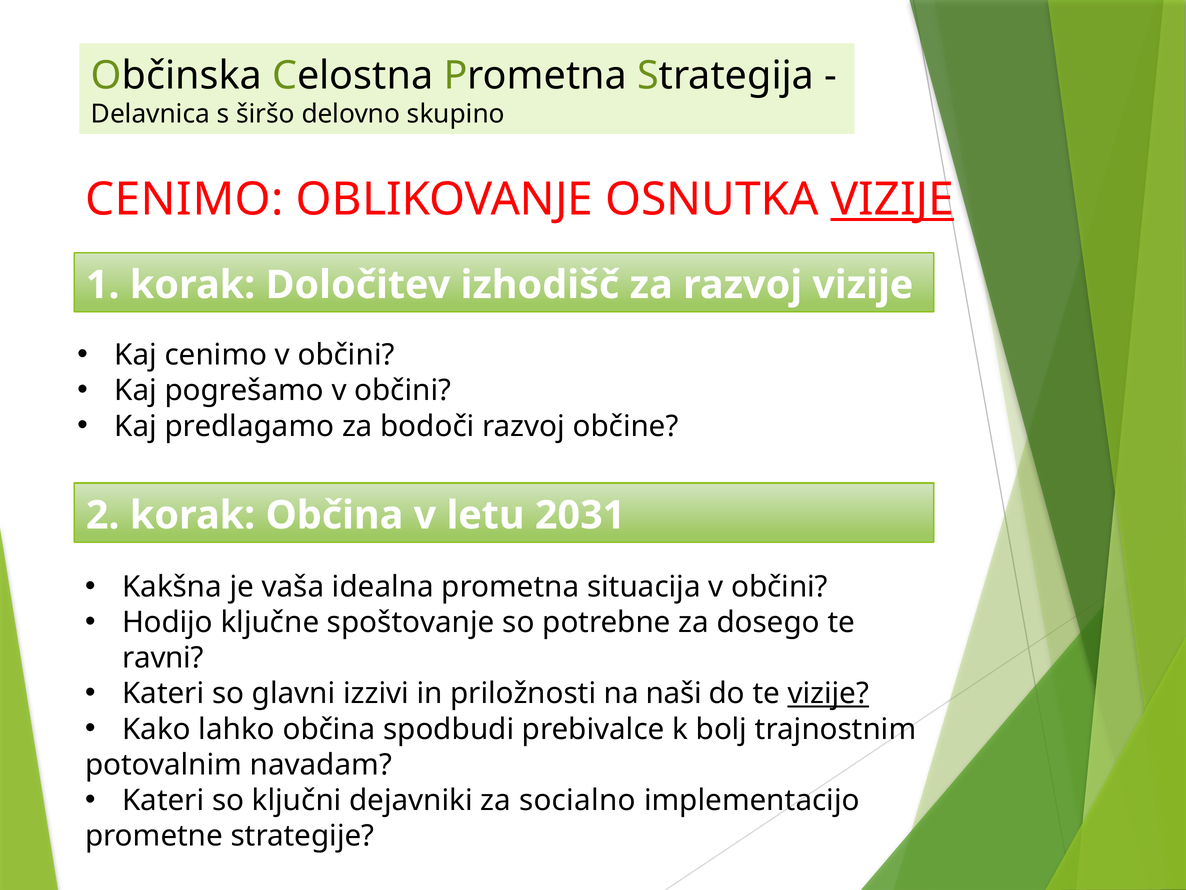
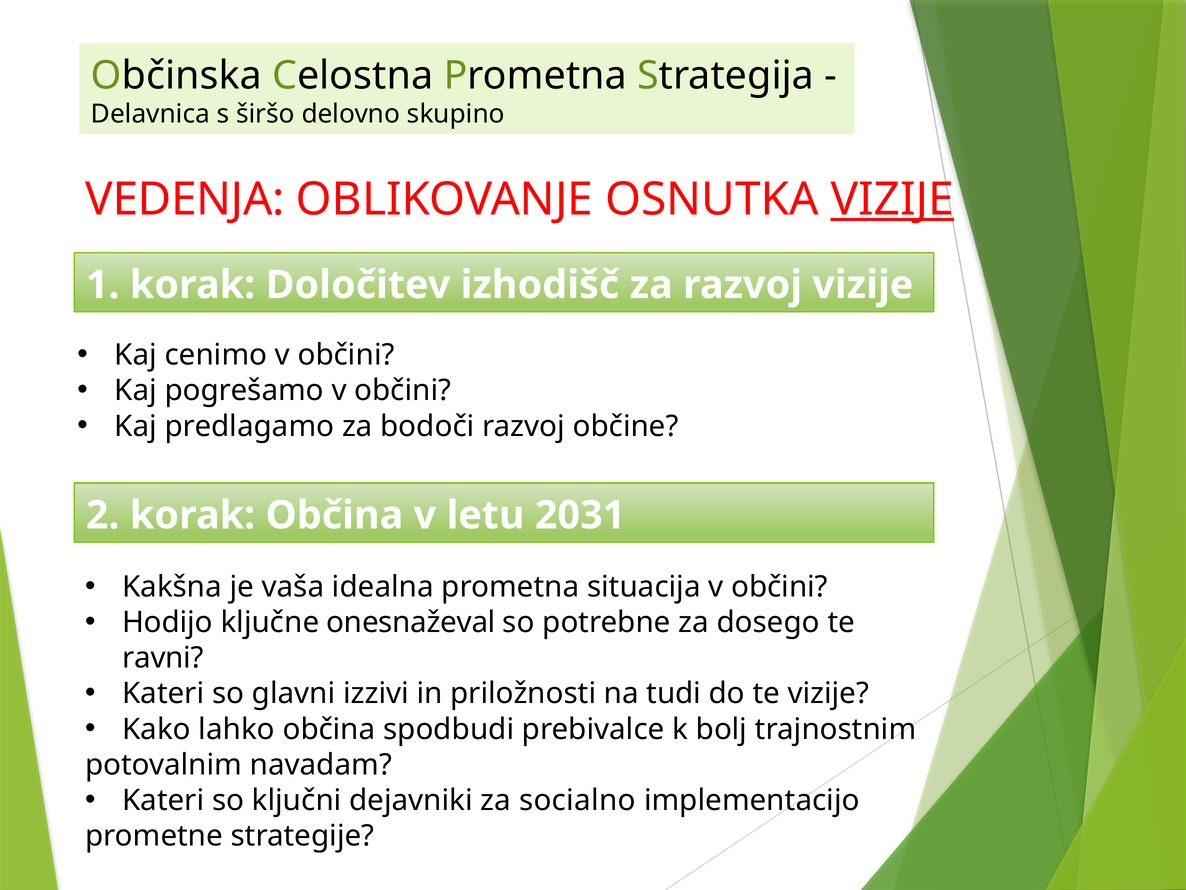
CENIMO at (184, 199): CENIMO -> VEDENJA
spoštovanje: spoštovanje -> onesnaževal
naši: naši -> tudi
vizije at (828, 693) underline: present -> none
